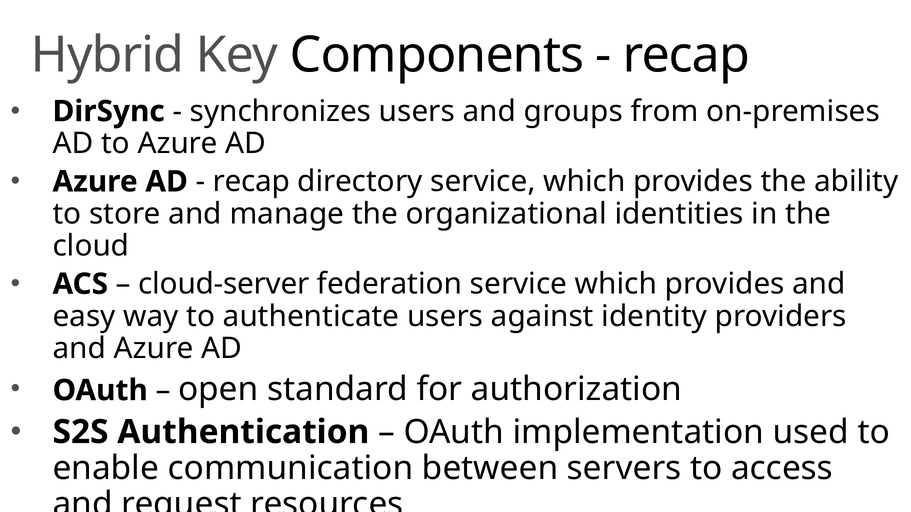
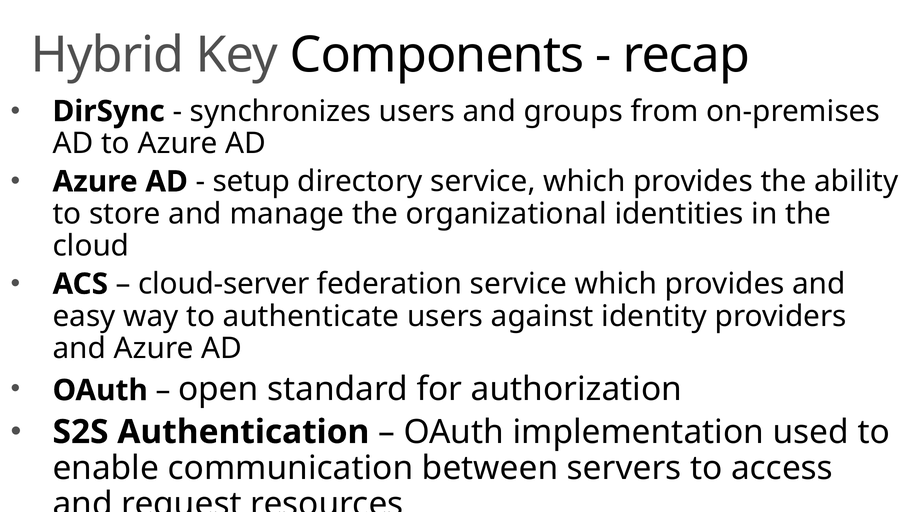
recap at (251, 182): recap -> setup
